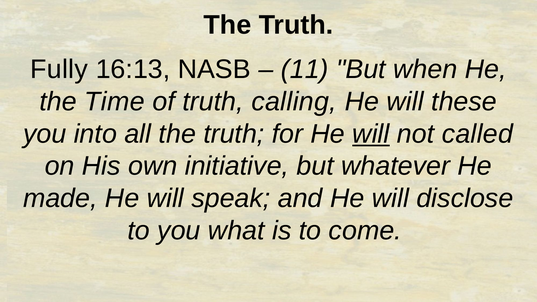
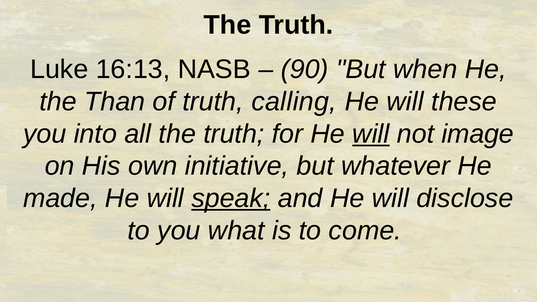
Fully: Fully -> Luke
11: 11 -> 90
Time: Time -> Than
called: called -> image
speak underline: none -> present
